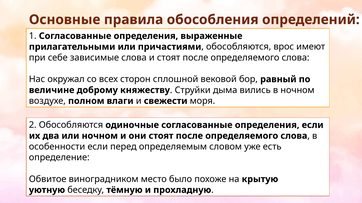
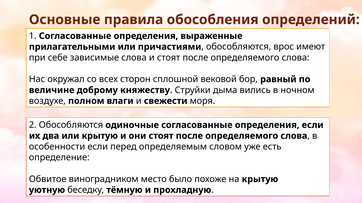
или ночном: ночном -> крытую
